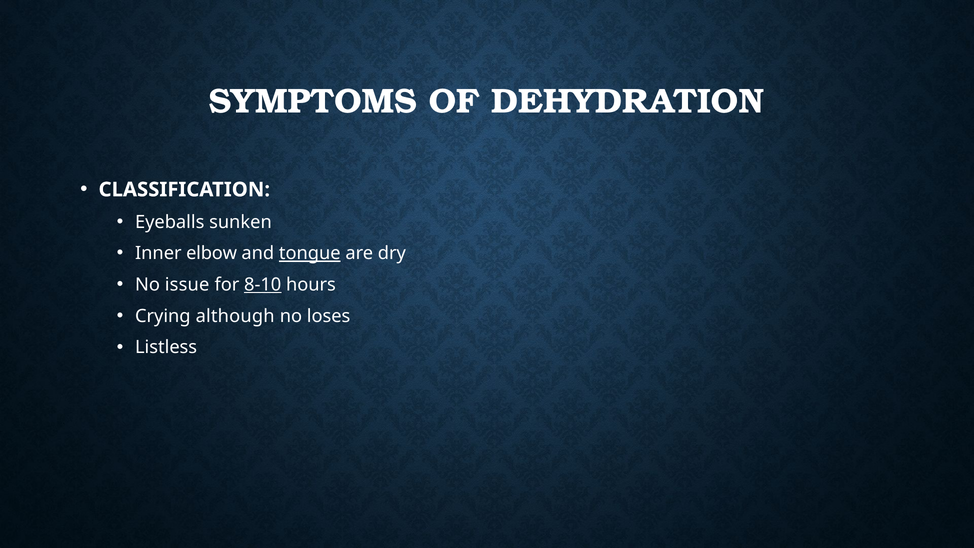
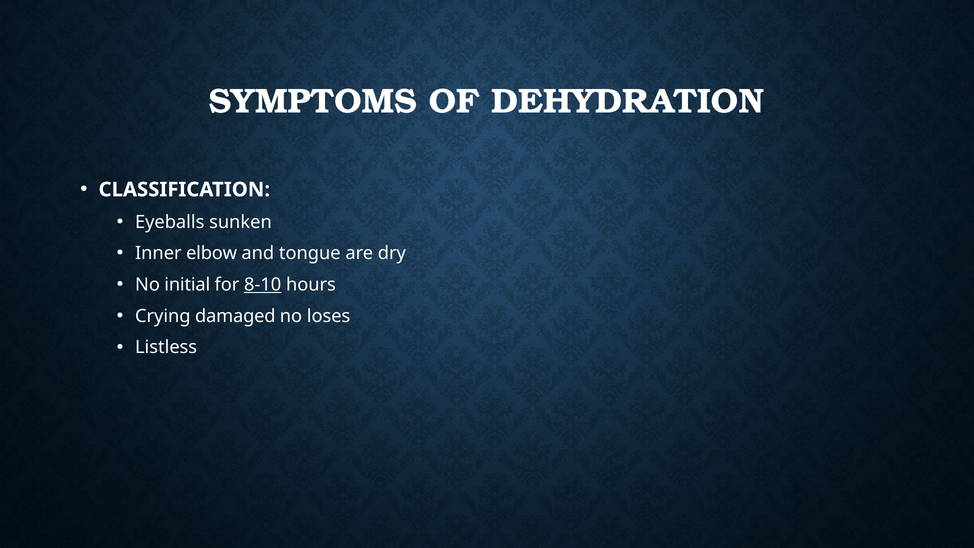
tongue underline: present -> none
issue: issue -> initial
although: although -> damaged
